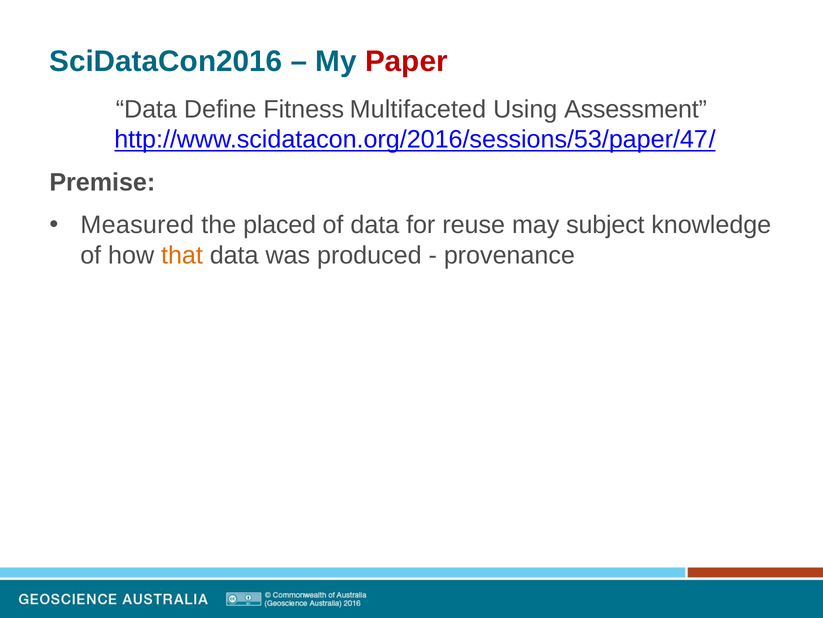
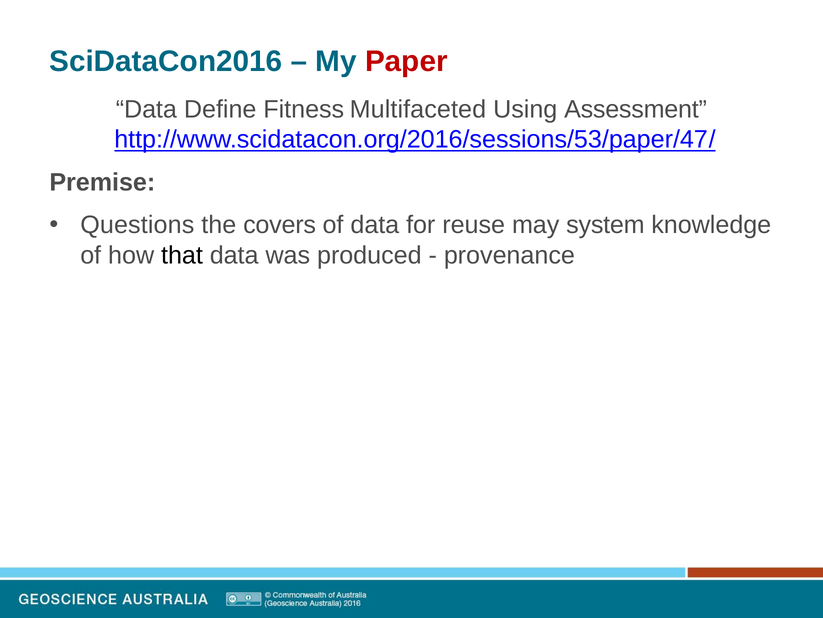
Measured: Measured -> Questions
placed: placed -> covers
subject: subject -> system
that colour: orange -> black
